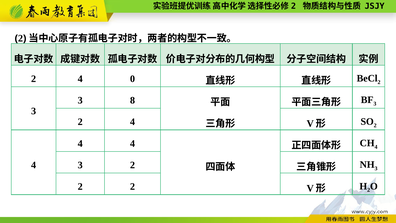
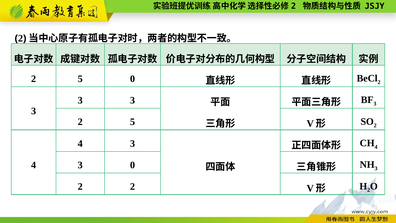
4 at (80, 79): 4 -> 5
8 at (133, 100): 8 -> 3
4 at (133, 122): 4 -> 5
4 at (133, 143): 4 -> 3
2 at (133, 165): 2 -> 0
